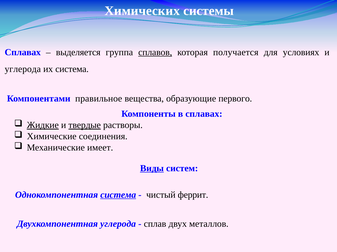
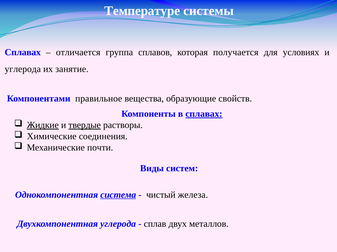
Химических: Химических -> Температуре
выделяется: выделяется -> отличается
сплавов underline: present -> none
их система: система -> занятие
первого: первого -> свойств
сплавах at (204, 114) underline: none -> present
имеет: имеет -> почти
Виды underline: present -> none
феррит: феррит -> железа
